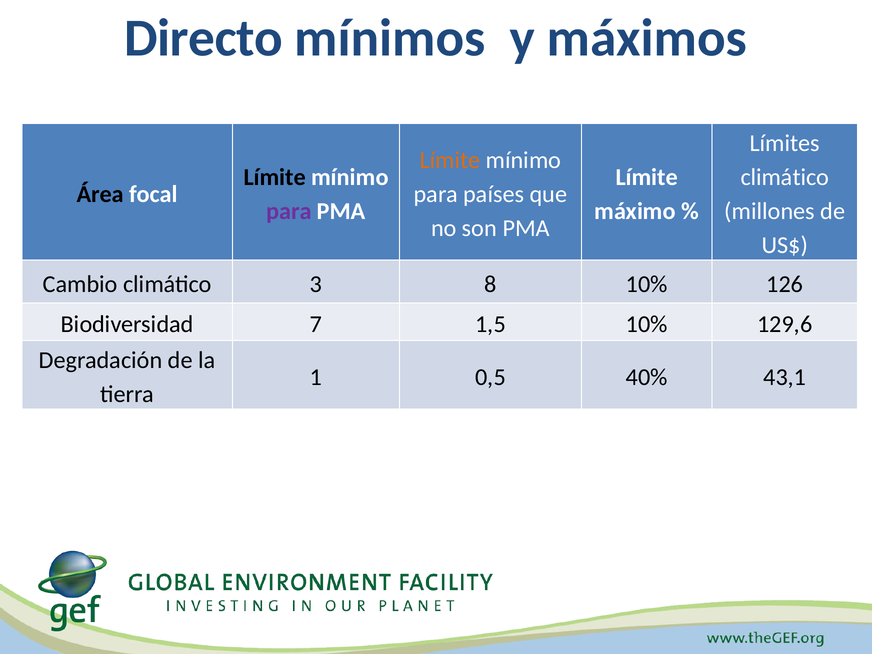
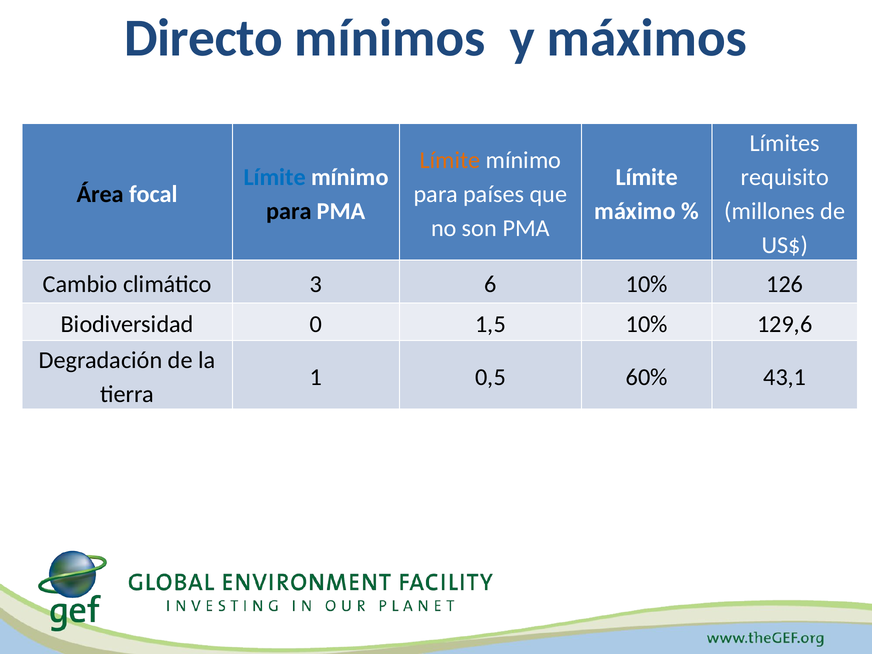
Límite at (275, 177) colour: black -> blue
climático at (785, 177): climático -> requisito
para at (289, 211) colour: purple -> black
8: 8 -> 6
7: 7 -> 0
40%: 40% -> 60%
